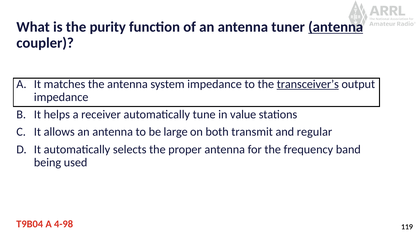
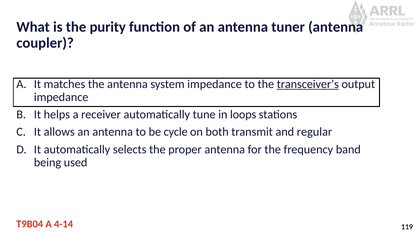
antenna at (336, 27) underline: present -> none
value: value -> loops
large: large -> cycle
4-98: 4-98 -> 4-14
